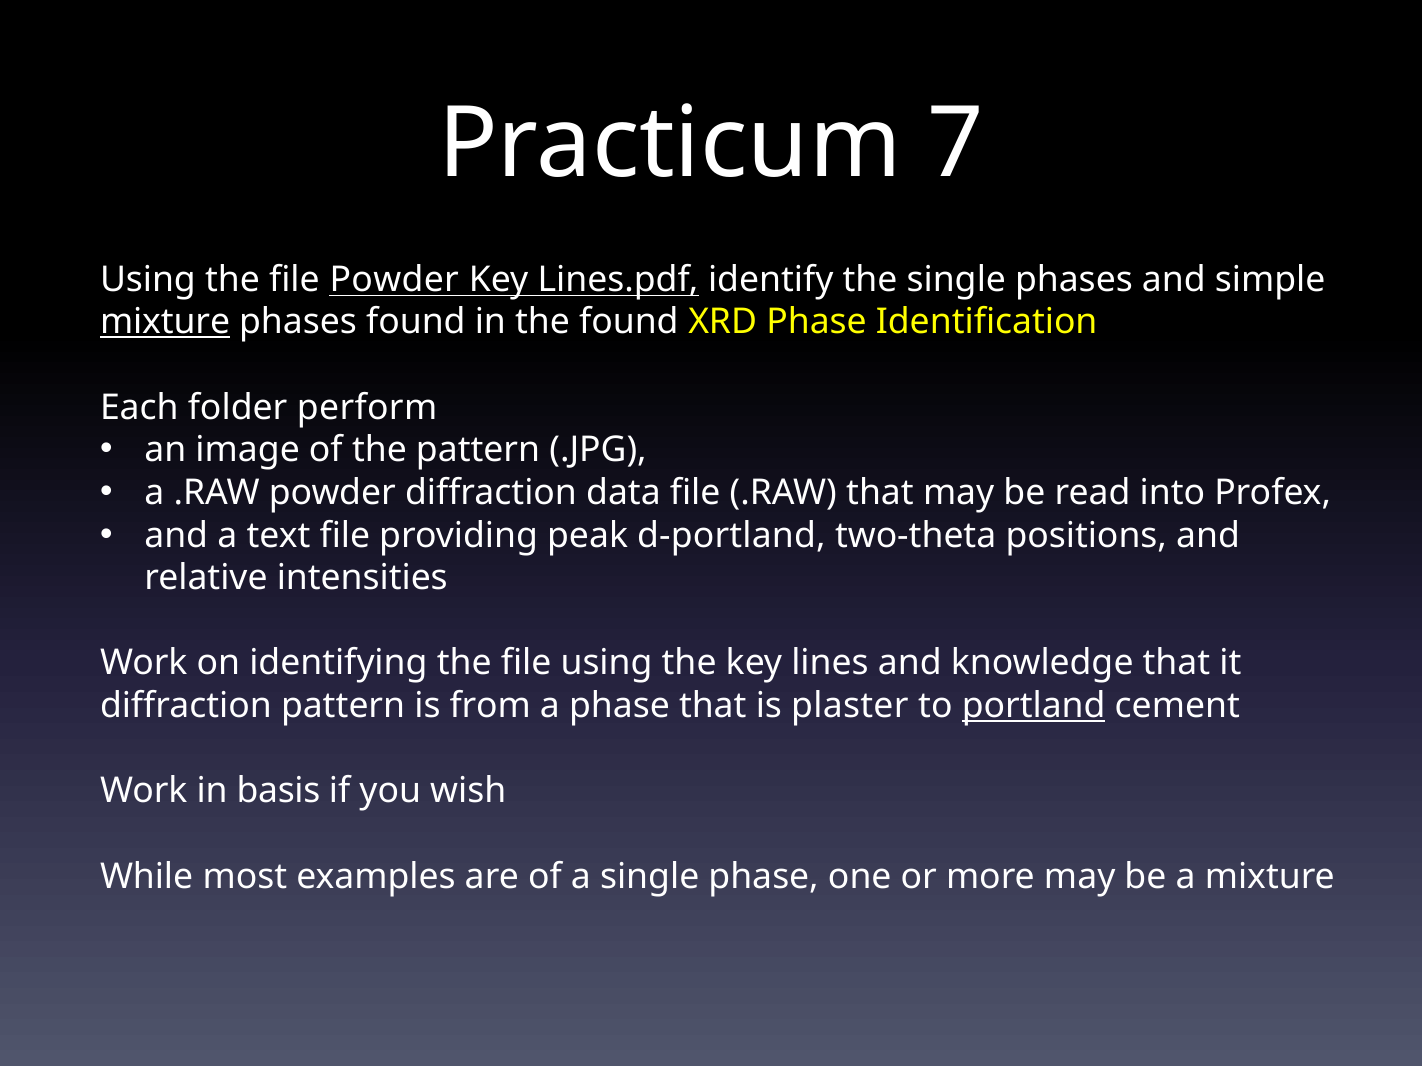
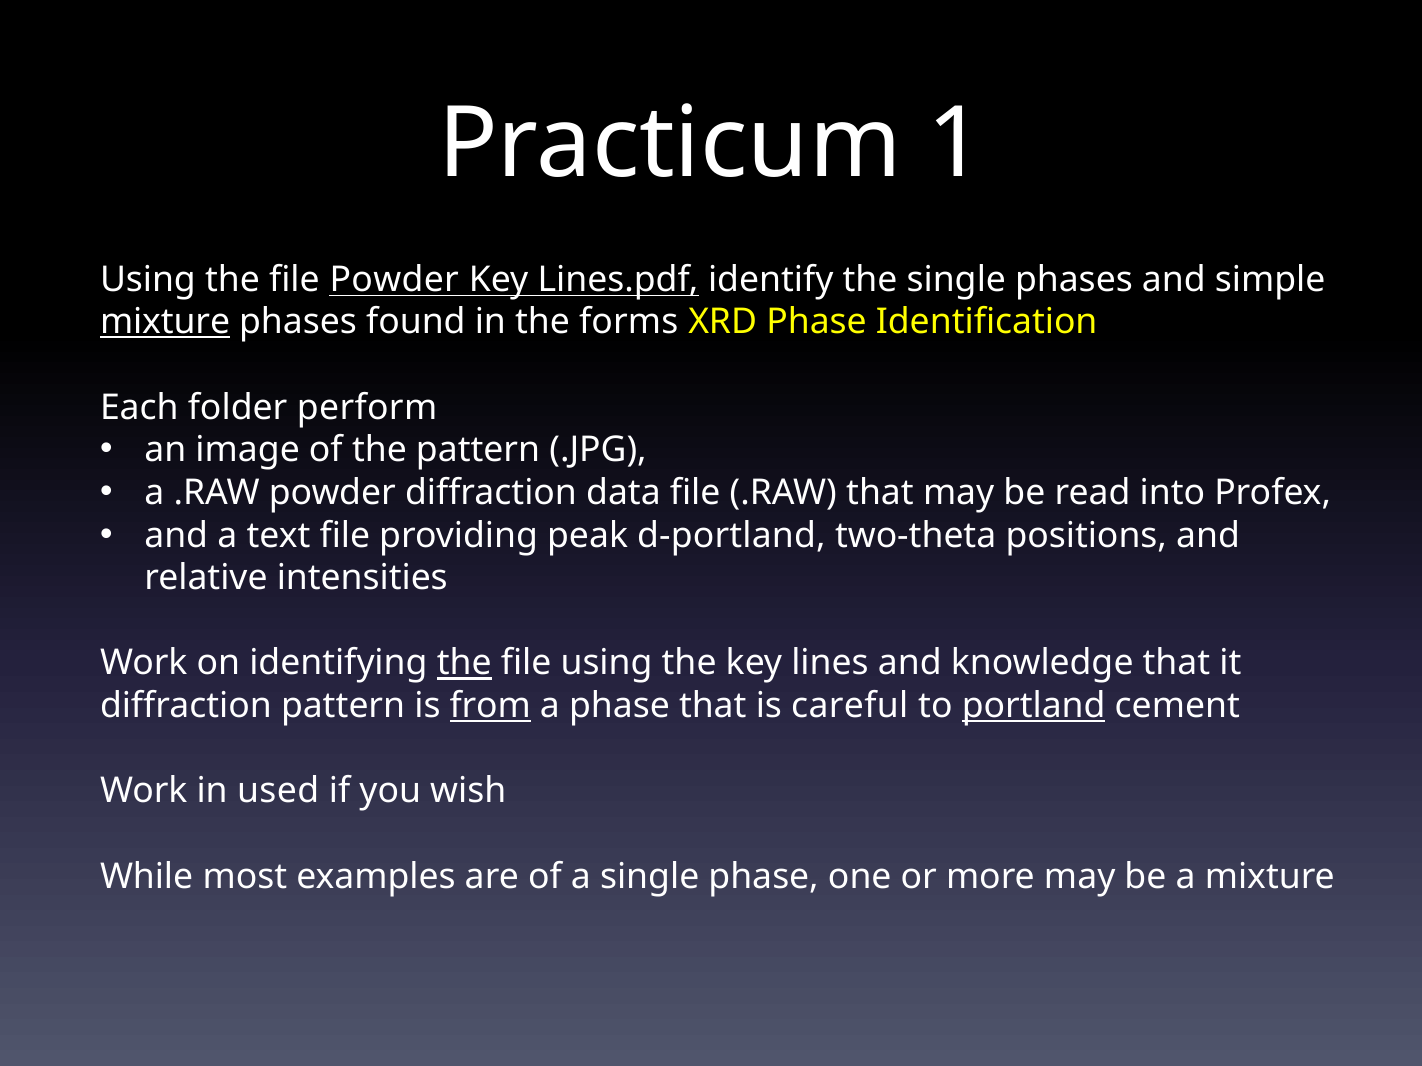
7: 7 -> 1
the found: found -> forms
the at (464, 664) underline: none -> present
from underline: none -> present
plaster: plaster -> careful
basis: basis -> used
